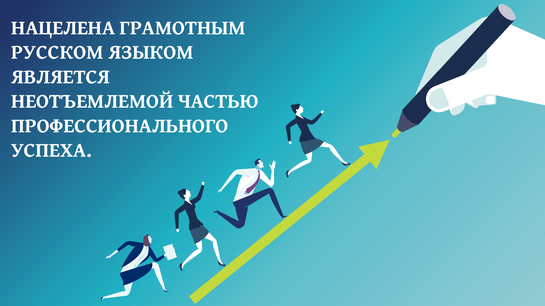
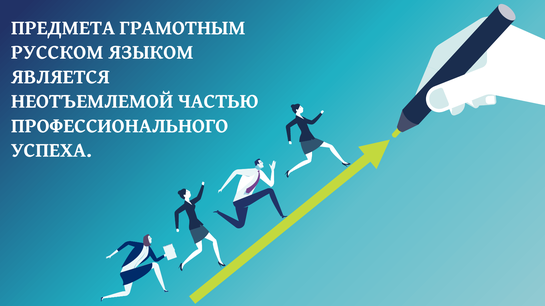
НАЦЕЛЕНА: НАЦЕЛЕНА -> ПРЕДМЕТА
